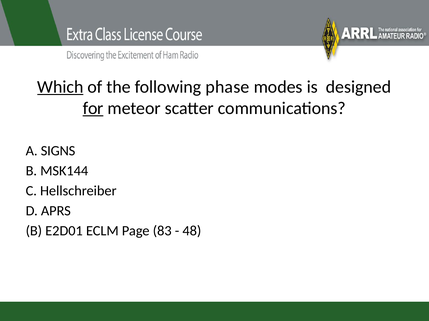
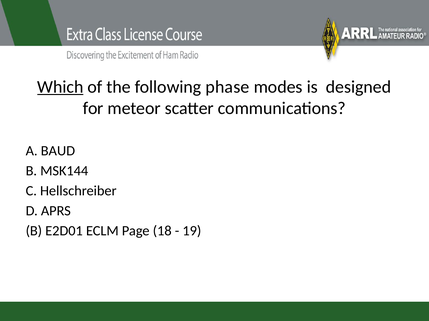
for underline: present -> none
SIGNS: SIGNS -> BAUD
83: 83 -> 18
48: 48 -> 19
